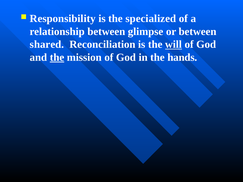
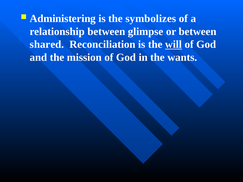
Responsibility: Responsibility -> Administering
specialized: specialized -> symbolizes
the at (57, 57) underline: present -> none
hands: hands -> wants
